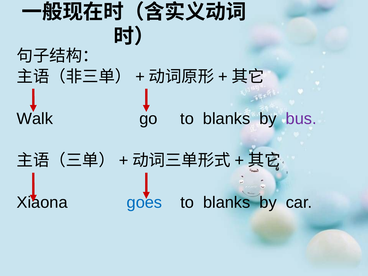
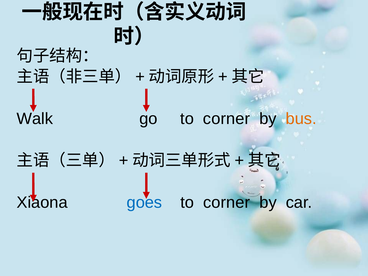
go to blanks: blanks -> corner
bus colour: purple -> orange
blanks at (227, 202): blanks -> corner
